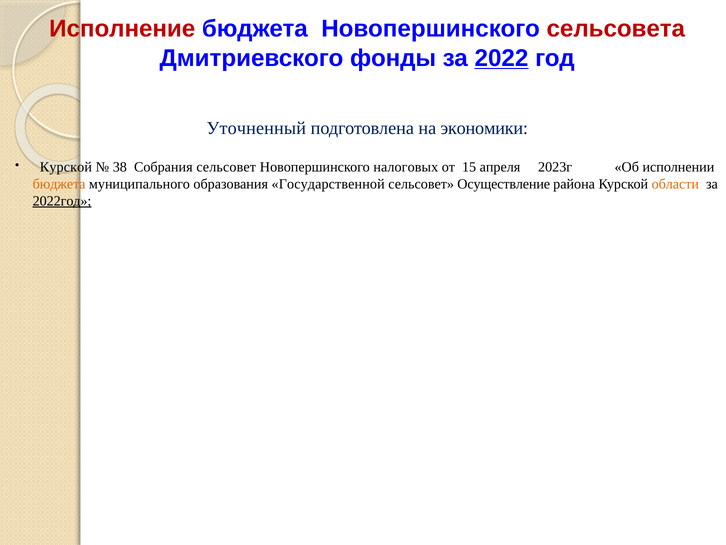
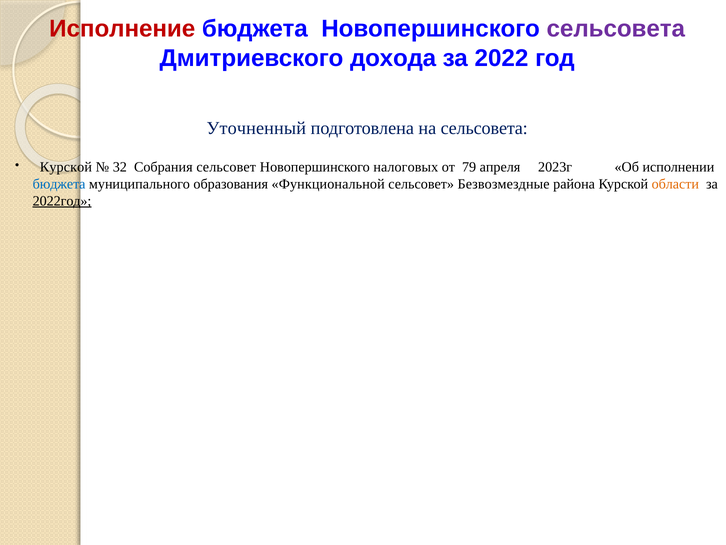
сельсовета at (616, 29) colour: red -> purple
фонды: фонды -> дохода
2022 underline: present -> none
на экономики: экономики -> сельсовета
38: 38 -> 32
15: 15 -> 79
бюджета at (59, 184) colour: orange -> blue
Государственной: Государственной -> Функциональной
Осуществление: Осуществление -> Безвозмездные
